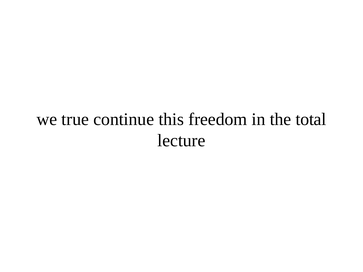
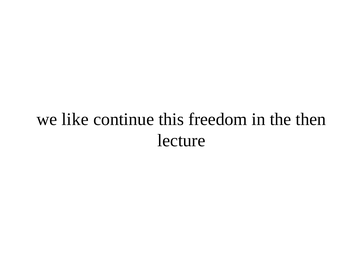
true: true -> like
total: total -> then
